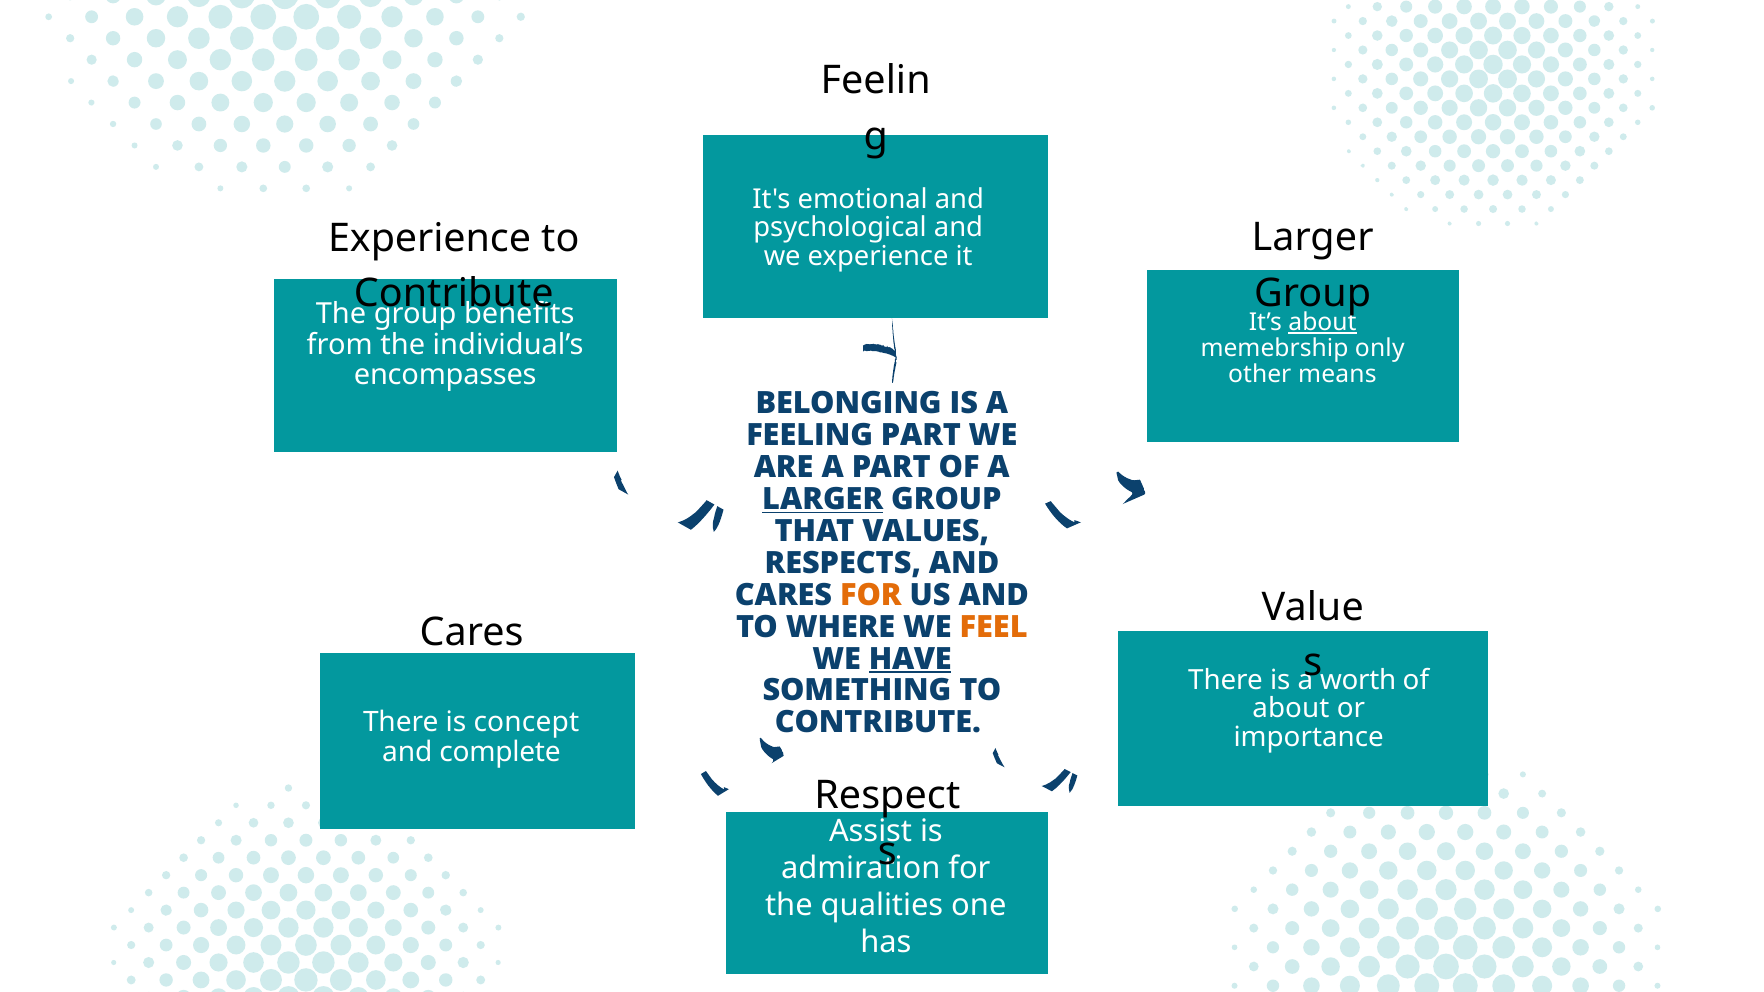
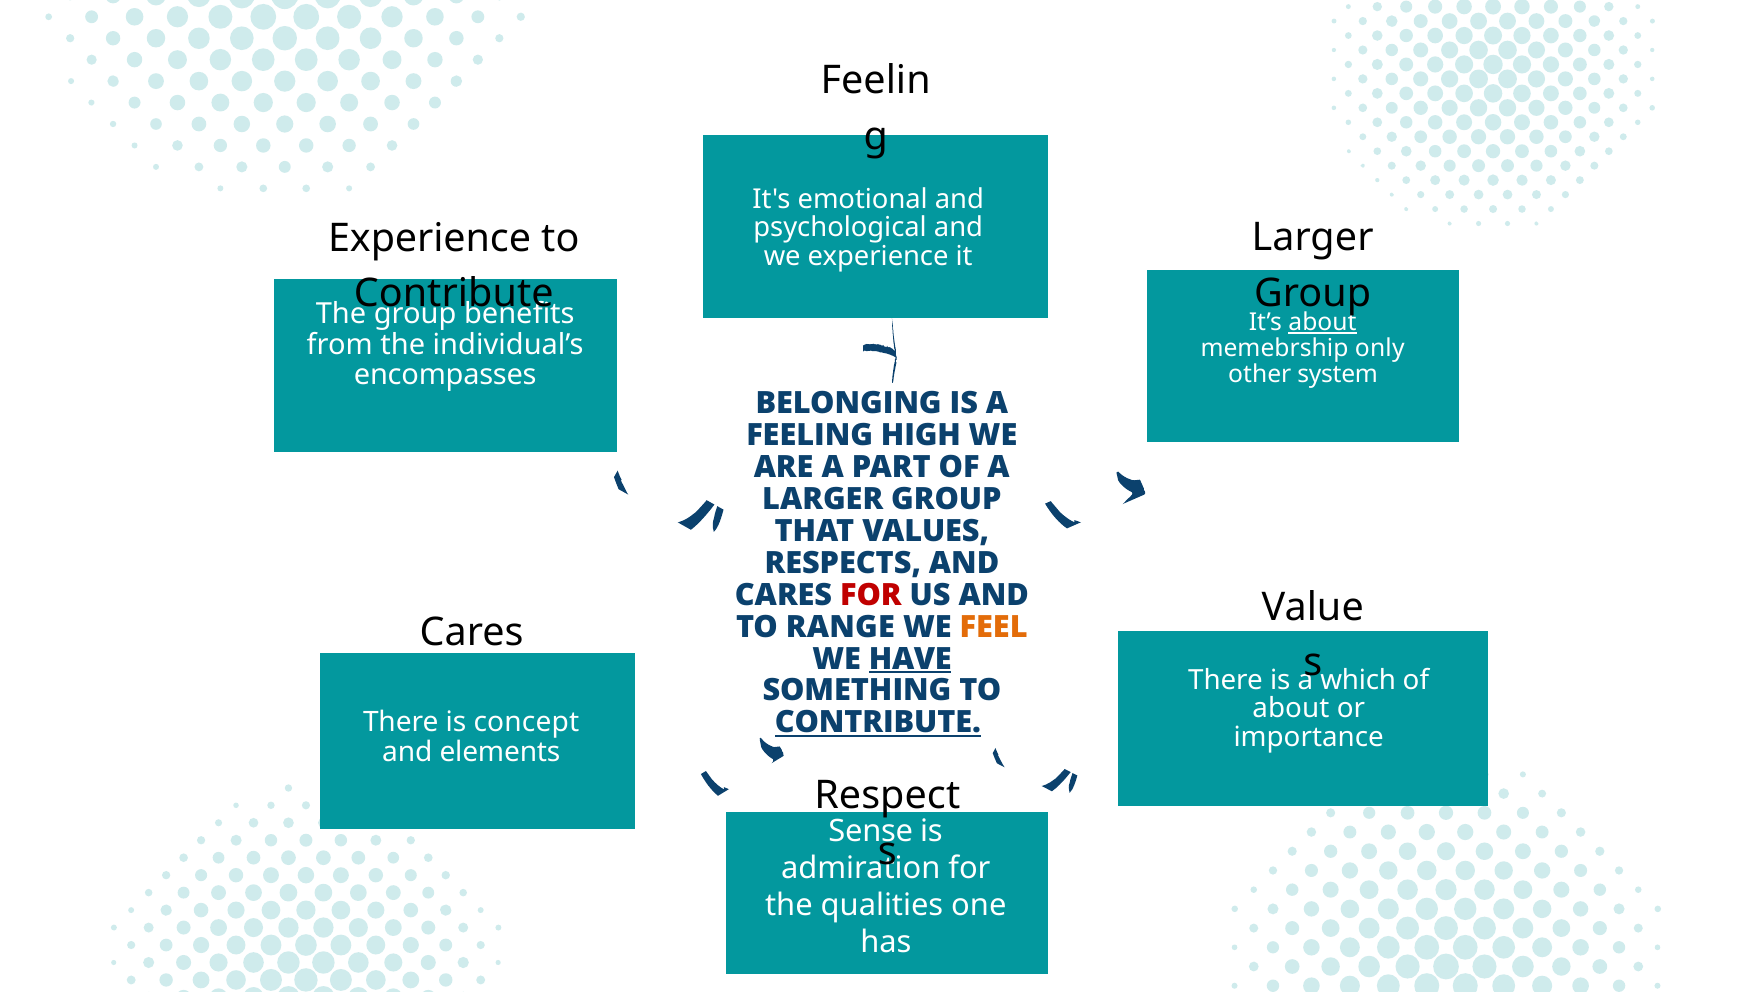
means: means -> system
FEELING PART: PART -> HIGH
LARGER at (823, 499) underline: present -> none
FOR at (871, 595) colour: orange -> red
WHERE: WHERE -> RANGE
worth: worth -> which
CONTRIBUTE at (878, 723) underline: none -> present
complete: complete -> elements
Assist: Assist -> Sense
